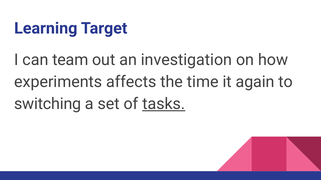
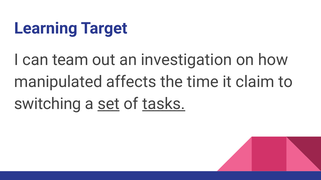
experiments: experiments -> manipulated
again: again -> claim
set underline: none -> present
